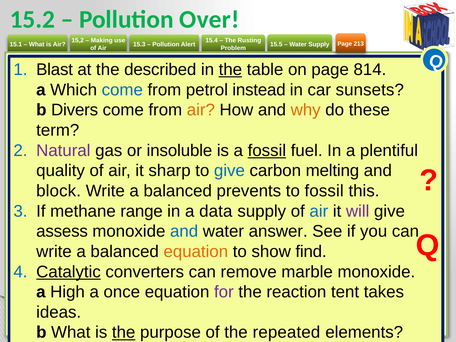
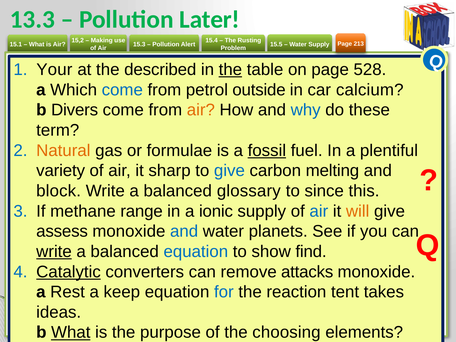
15.2: 15.2 -> 13.3
Over: Over -> Later
Blast: Blast -> Your
814: 814 -> 528
instead: instead -> outside
sunsets: sunsets -> calcium
why colour: orange -> blue
Natural colour: purple -> orange
insoluble: insoluble -> formulae
quality: quality -> variety
prevents: prevents -> glossary
to fossil: fossil -> since
data: data -> ionic
will colour: purple -> orange
answer: answer -> planets
write at (54, 252) underline: none -> present
equation at (196, 252) colour: orange -> blue
marble: marble -> attacks
High: High -> Rest
once: once -> keep
for colour: purple -> blue
What at (71, 332) underline: none -> present
the at (124, 332) underline: present -> none
repeated: repeated -> choosing
